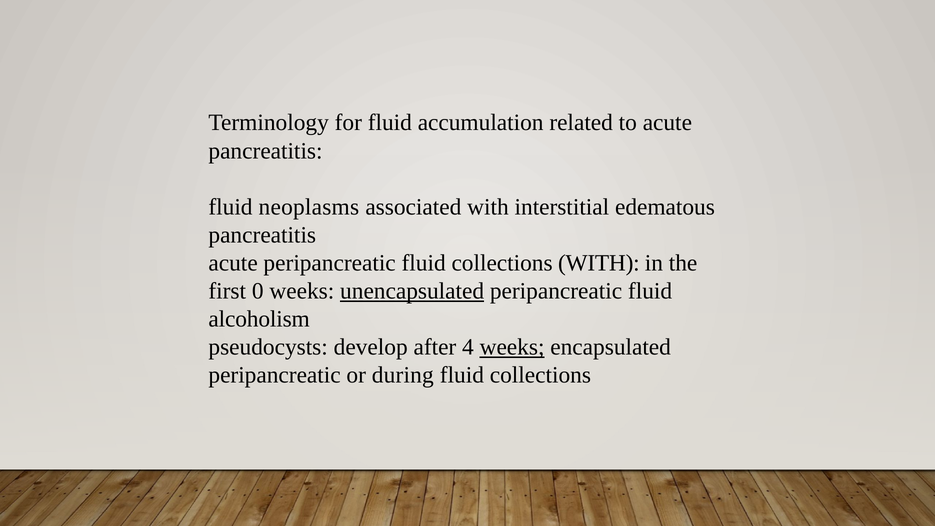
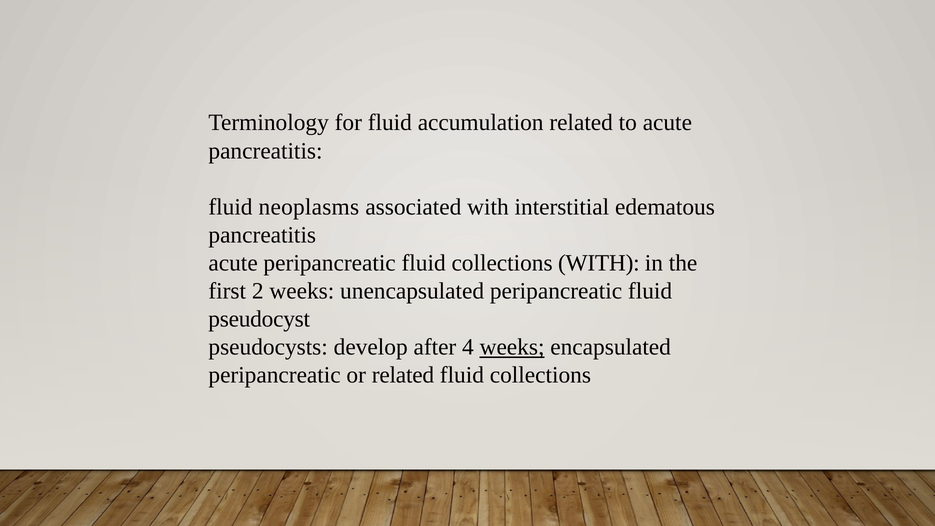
0: 0 -> 2
unencapsulated underline: present -> none
alcoholism: alcoholism -> pseudocyst
or during: during -> related
